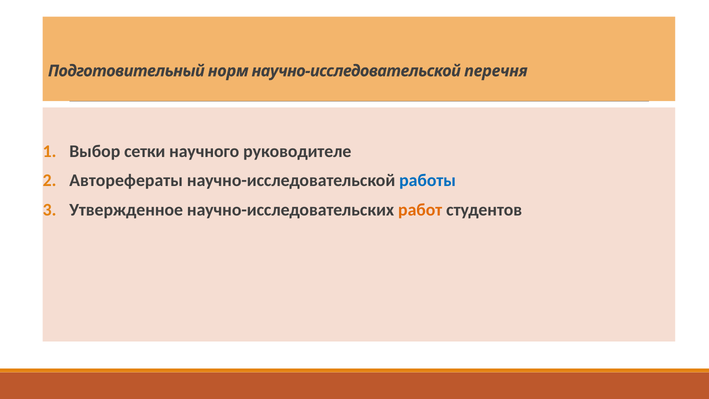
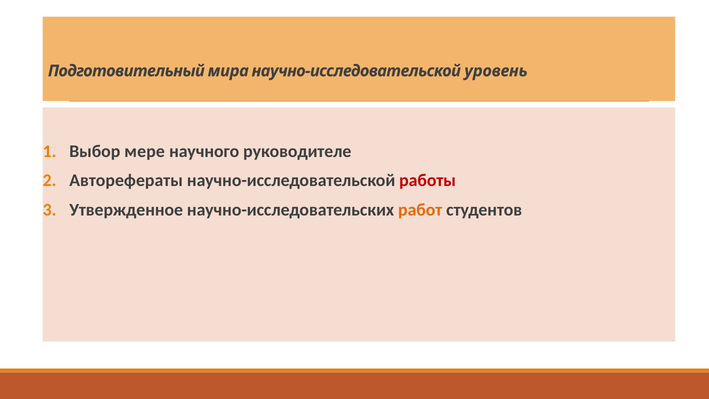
норм: норм -> мира
перечня: перечня -> уровень
сетки: сетки -> мере
работы colour: blue -> red
